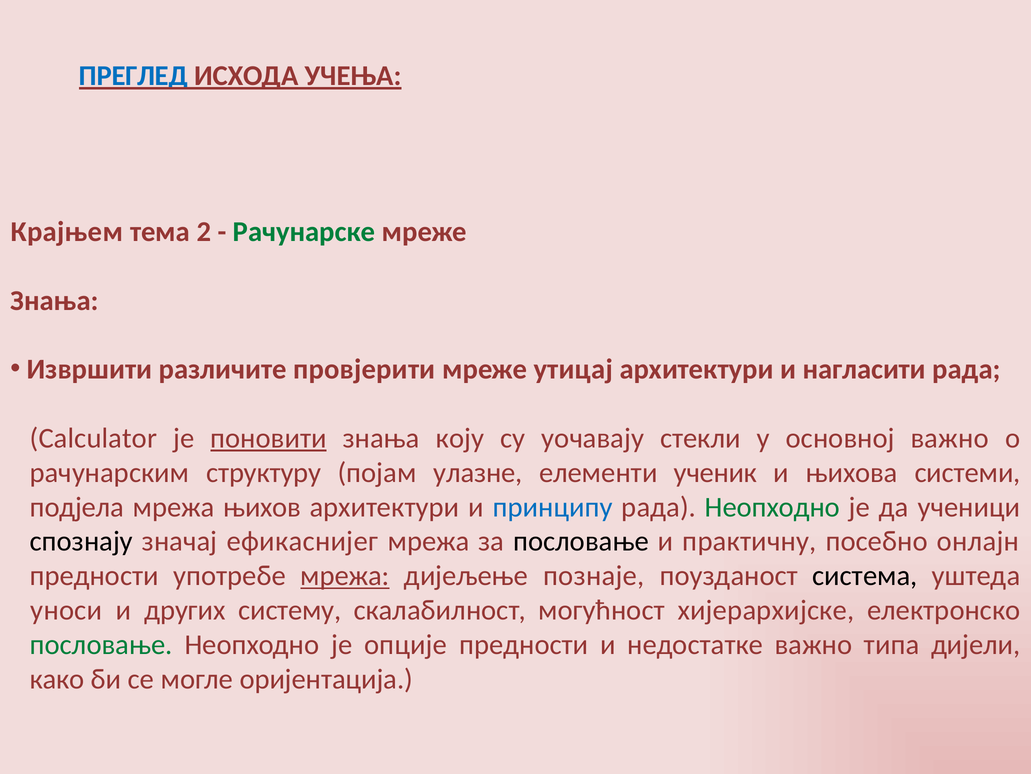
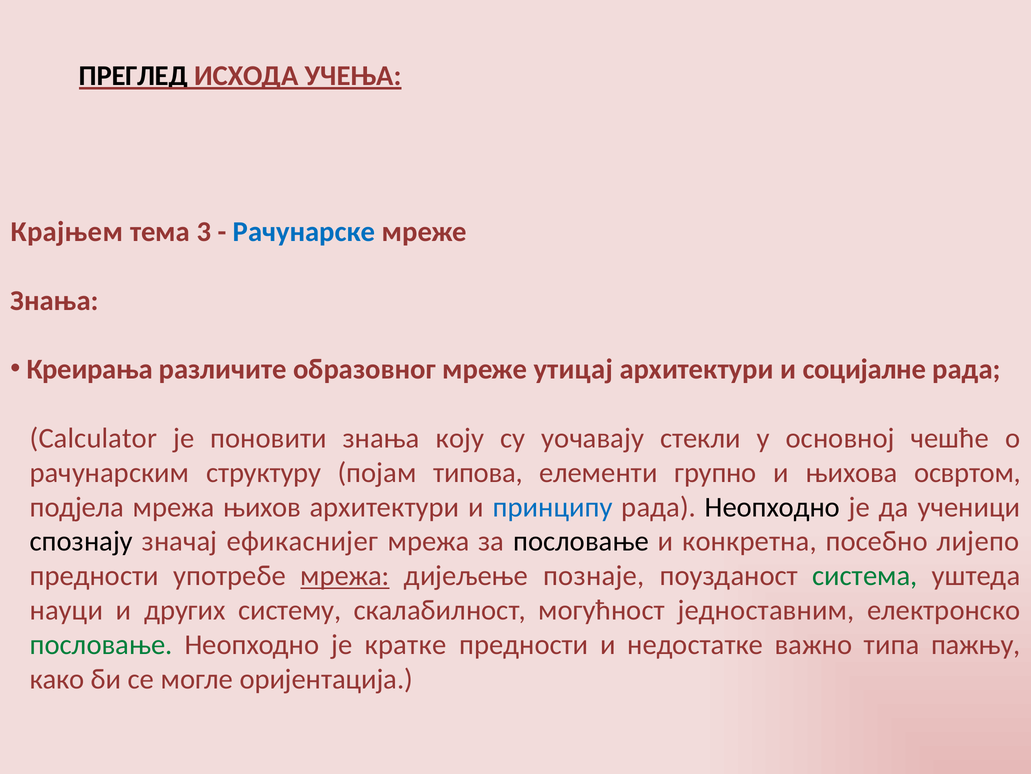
ПРЕГЛЕД colour: blue -> black
2: 2 -> 3
Рачунарске colour: green -> blue
Извршити: Извршити -> Креирања
провјерити: провјерити -> образовног
нагласити: нагласити -> социјалне
поновити underline: present -> none
основној важно: важно -> чешће
улазне: улазне -> типова
ученик: ученик -> групно
системи: системи -> освртом
Неопходно at (772, 507) colour: green -> black
практичну: практичну -> конкретна
онлајн: онлајн -> лијепо
система colour: black -> green
уноси: уноси -> науци
хијерархијске: хијерархијске -> једноставним
опције: опције -> кратке
дијели: дијели -> пажњу
